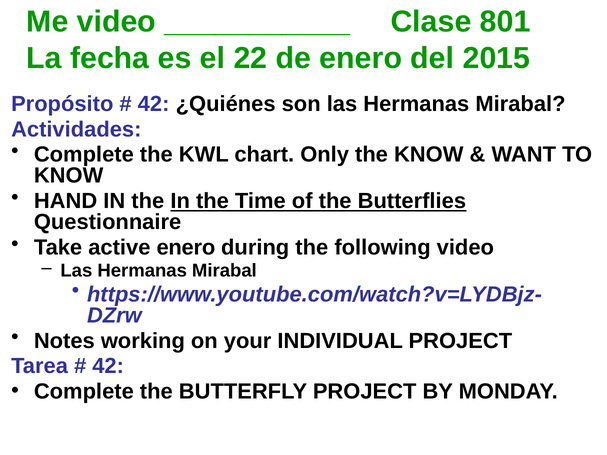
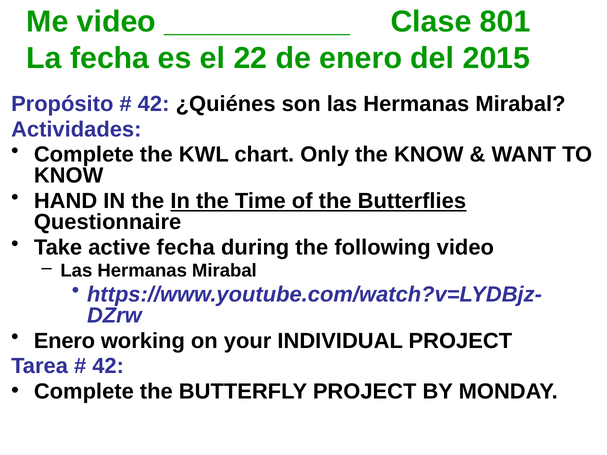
active enero: enero -> fecha
Notes at (64, 341): Notes -> Enero
